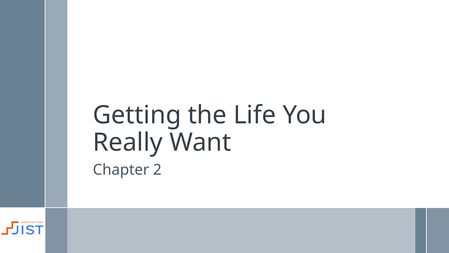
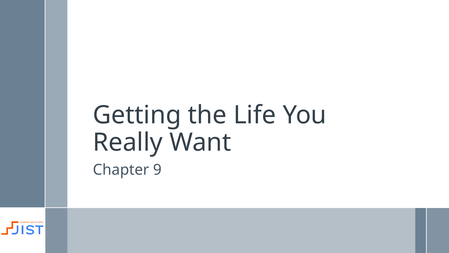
2: 2 -> 9
